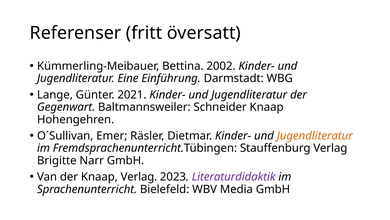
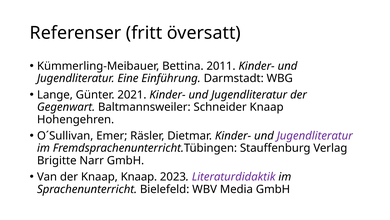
2002: 2002 -> 2011
Jugendliteratur at (315, 136) colour: orange -> purple
Knaap Verlag: Verlag -> Knaap
